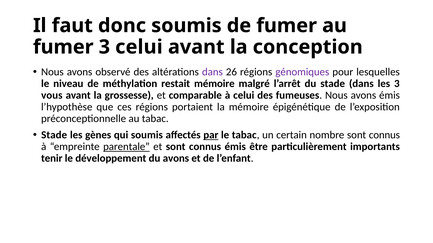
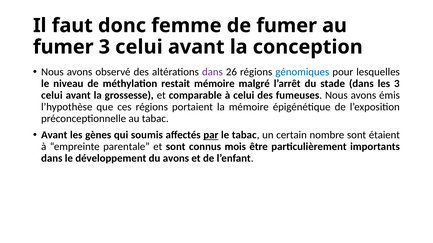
donc soumis: soumis -> femme
génomiques colour: purple -> blue
vous at (52, 96): vous -> celui
Stade at (54, 135): Stade -> Avant
nombre sont connus: connus -> étaient
parentale underline: present -> none
connus émis: émis -> mois
tenir at (52, 159): tenir -> dans
